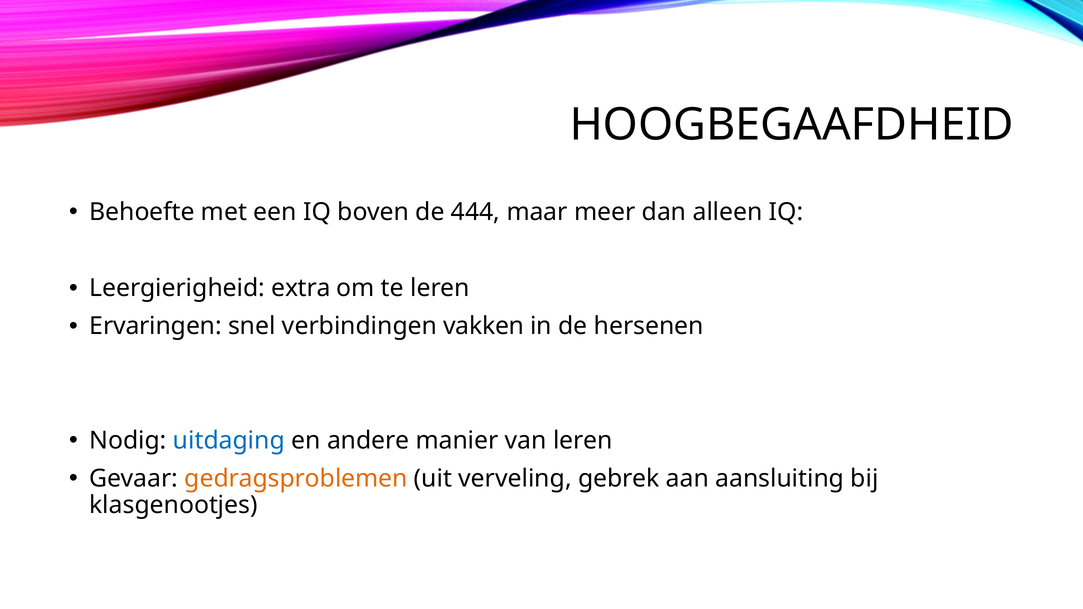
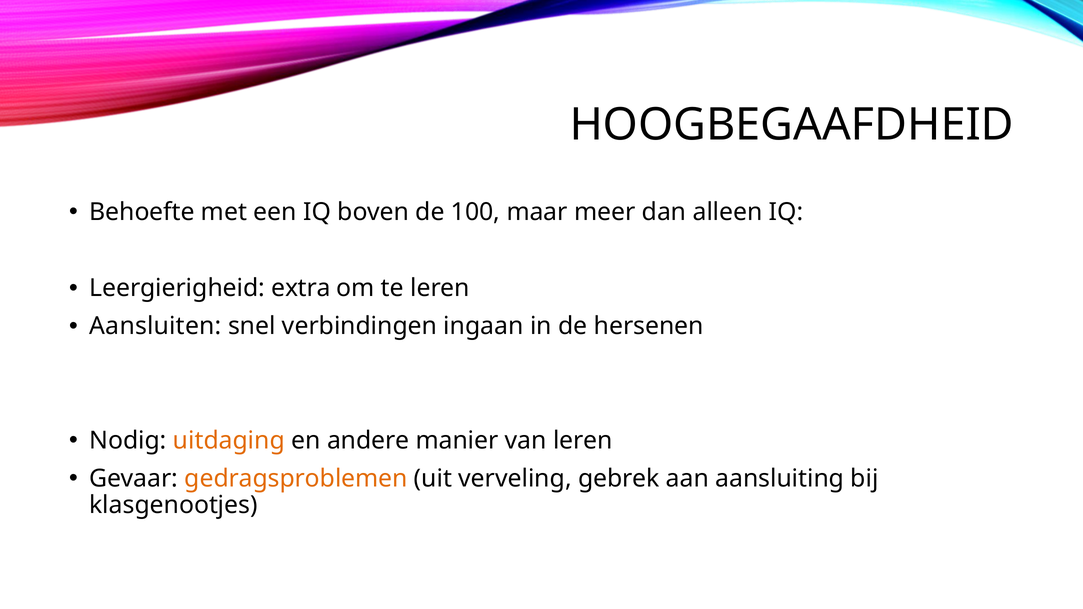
444: 444 -> 100
Ervaringen: Ervaringen -> Aansluiten
vakken: vakken -> ingaan
uitdaging colour: blue -> orange
